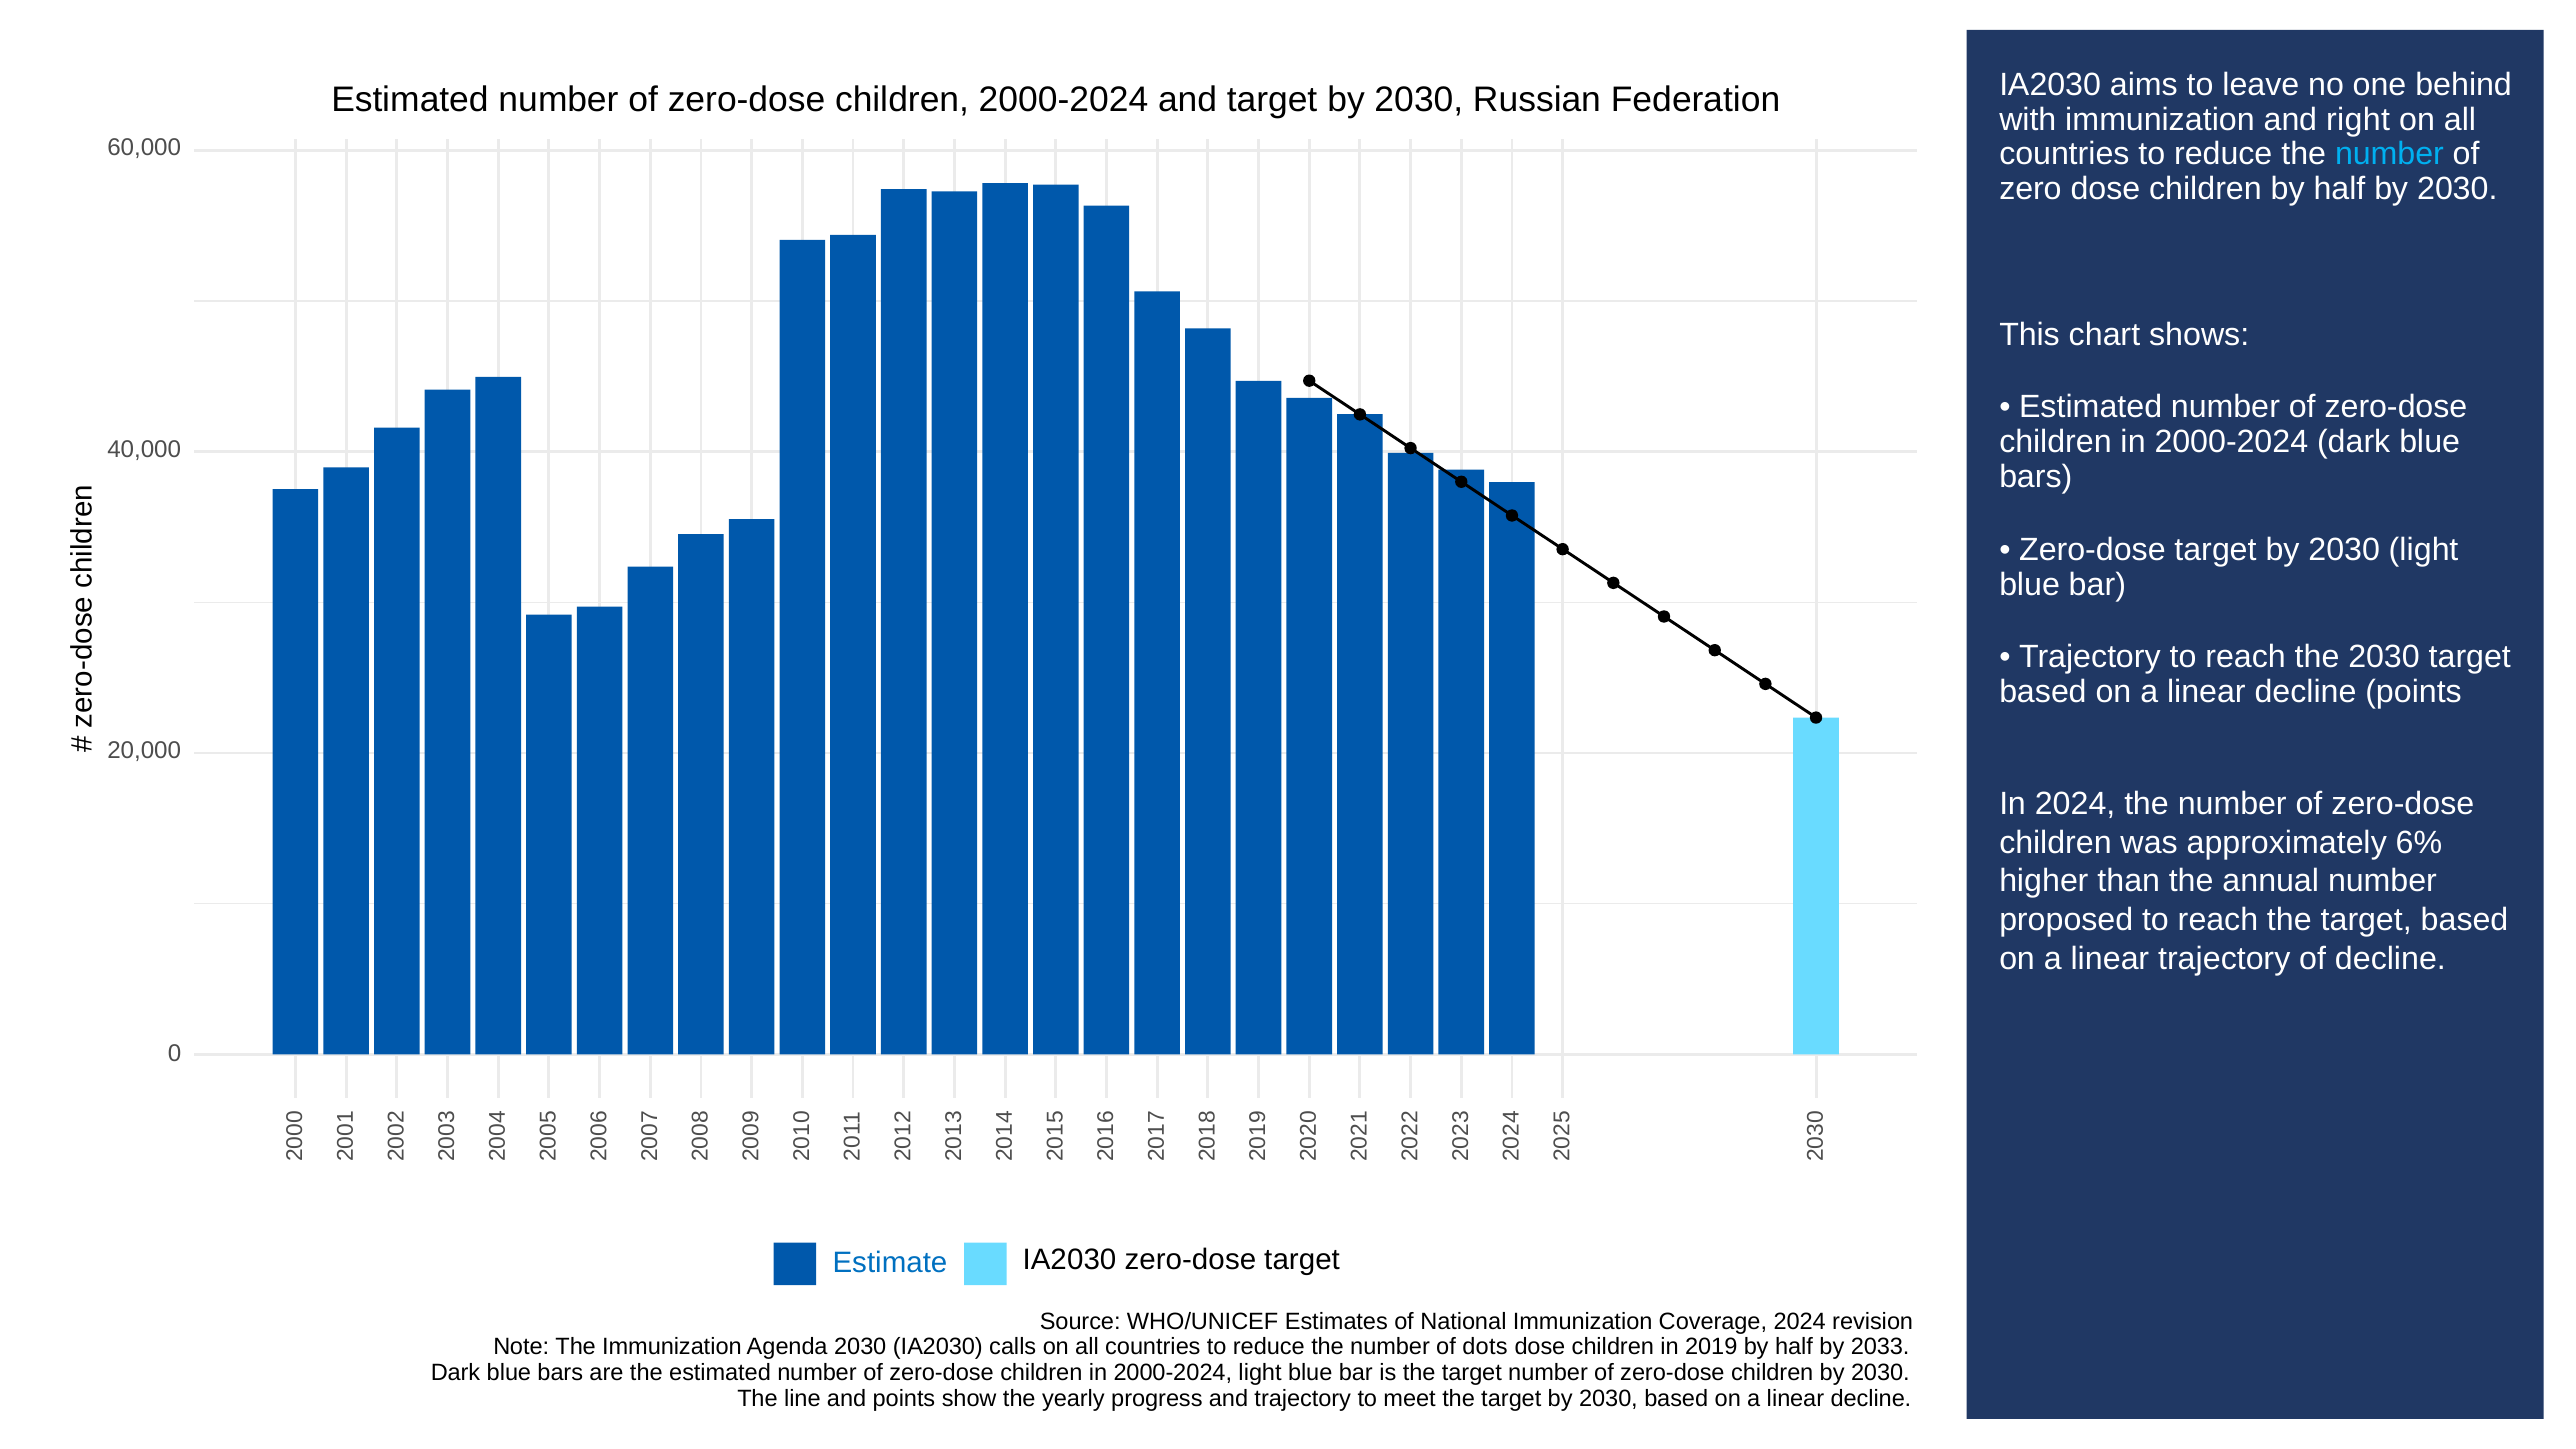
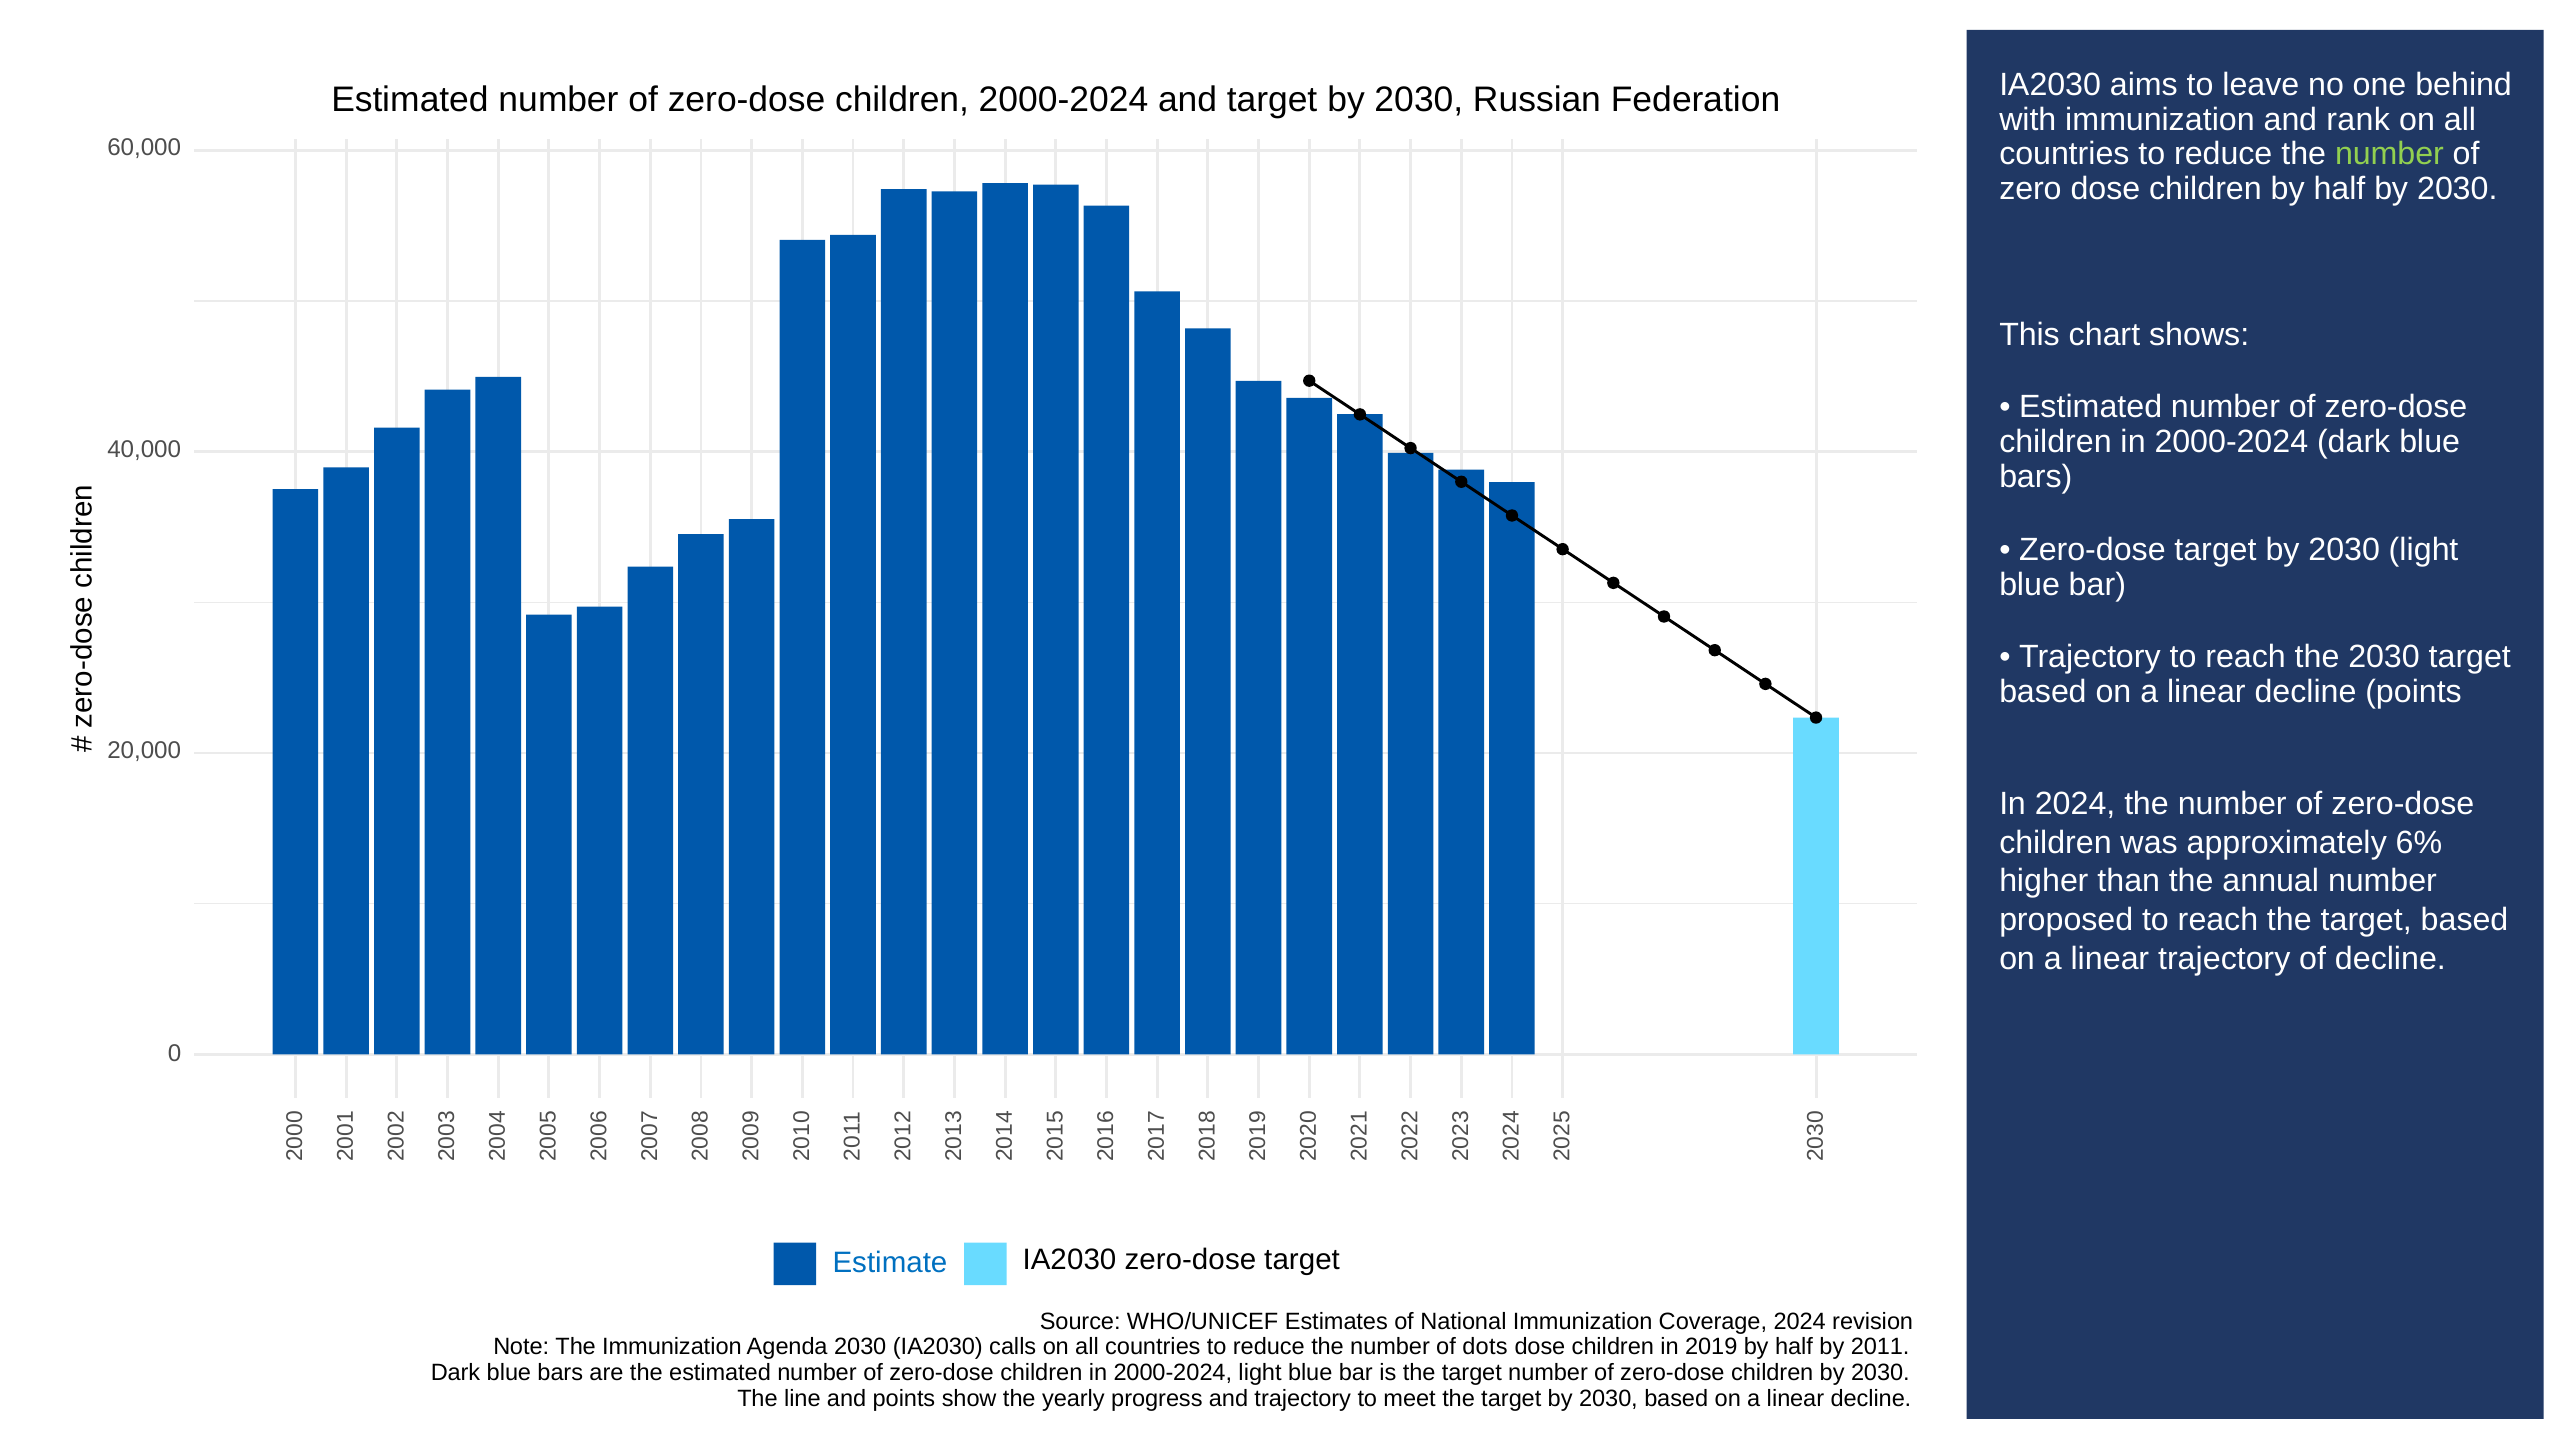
right: right -> rank
number at (2389, 154) colour: light blue -> light green
2033: 2033 -> 2011
